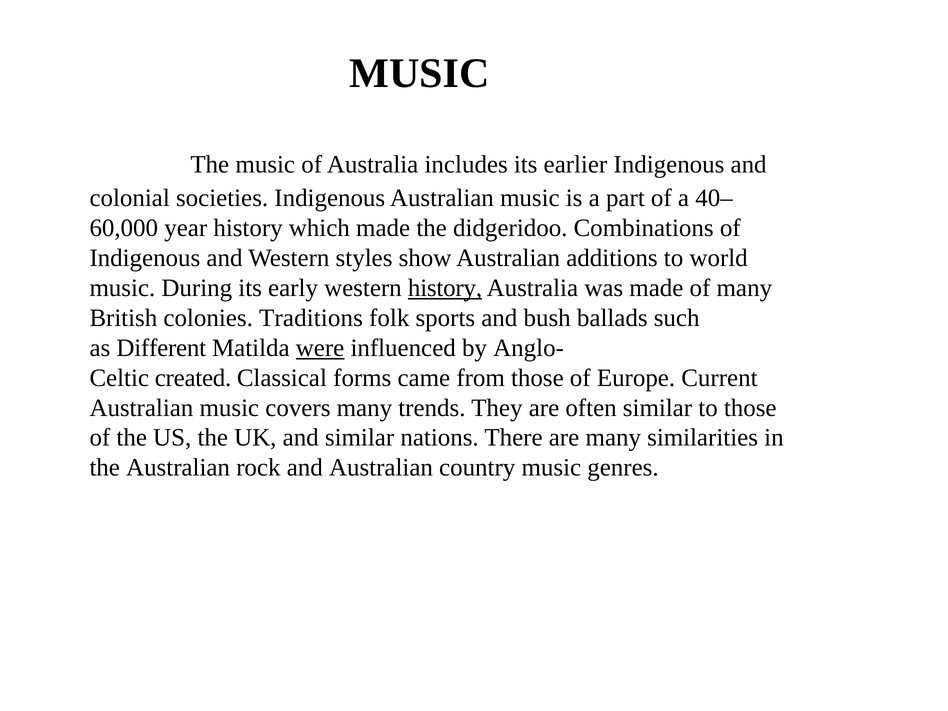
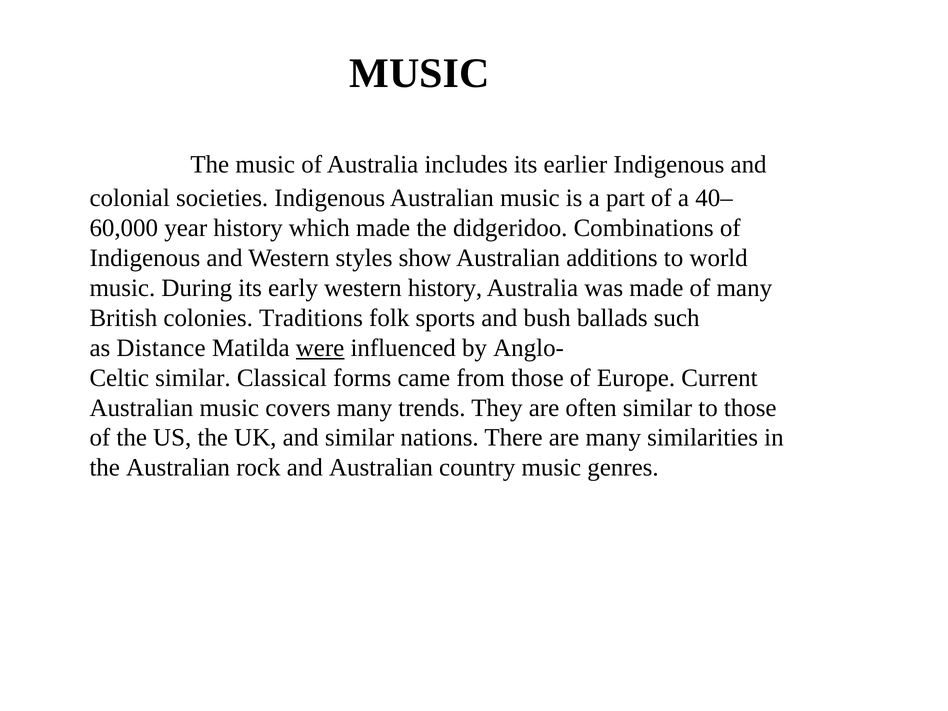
history at (445, 288) underline: present -> none
Different: Different -> Distance
created at (193, 378): created -> similar
